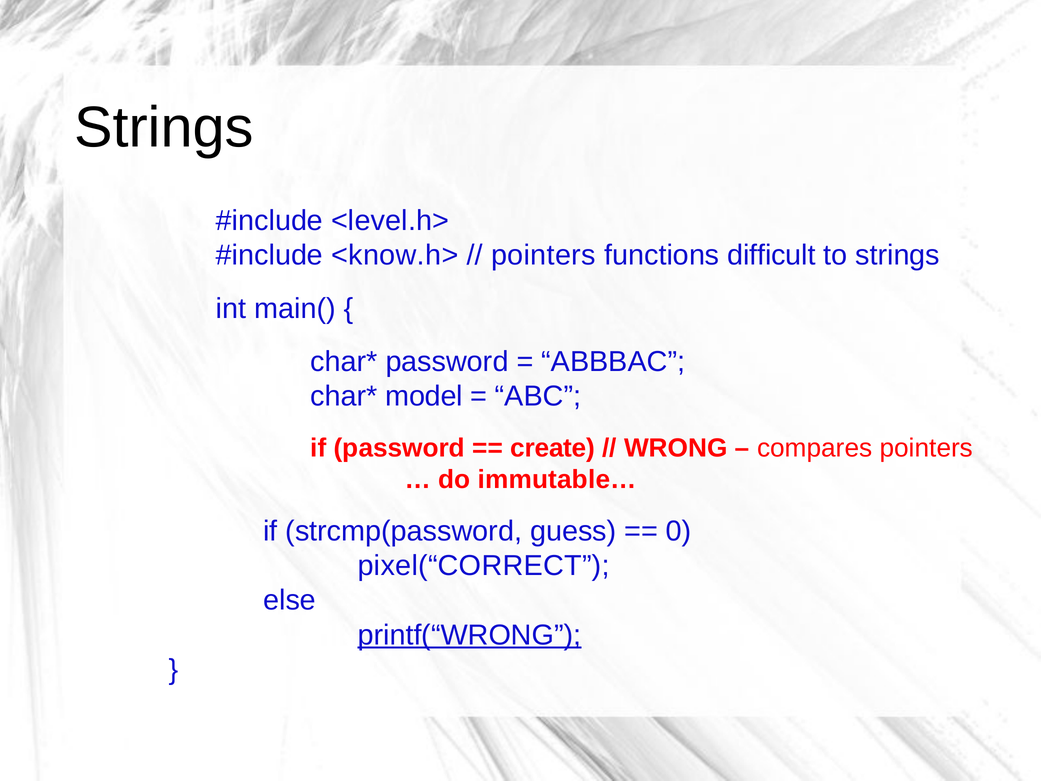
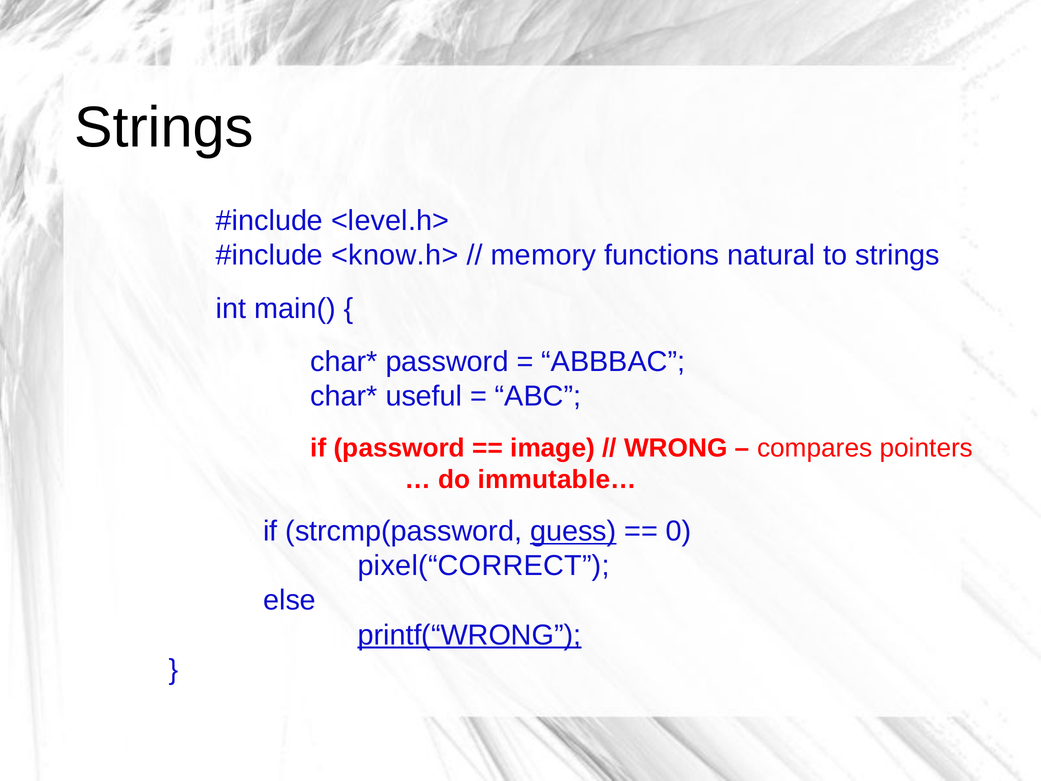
pointers at (543, 255): pointers -> memory
difficult: difficult -> natural
model: model -> useful
create: create -> image
guess underline: none -> present
